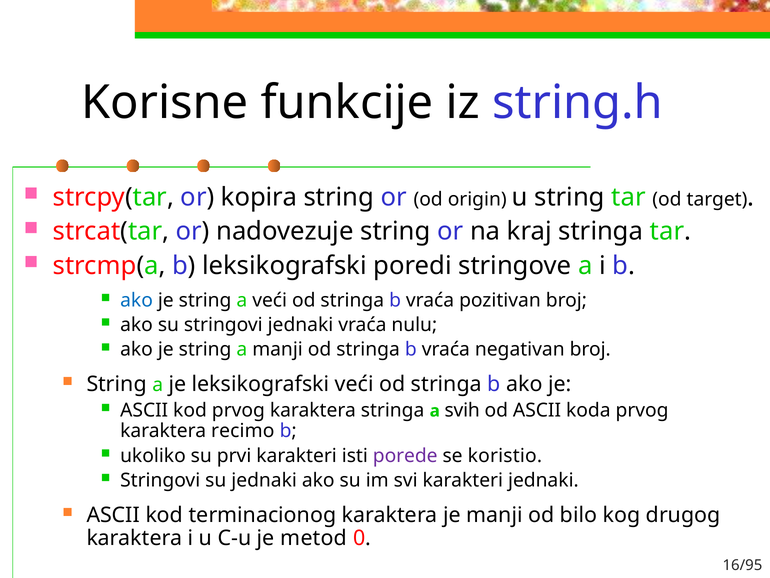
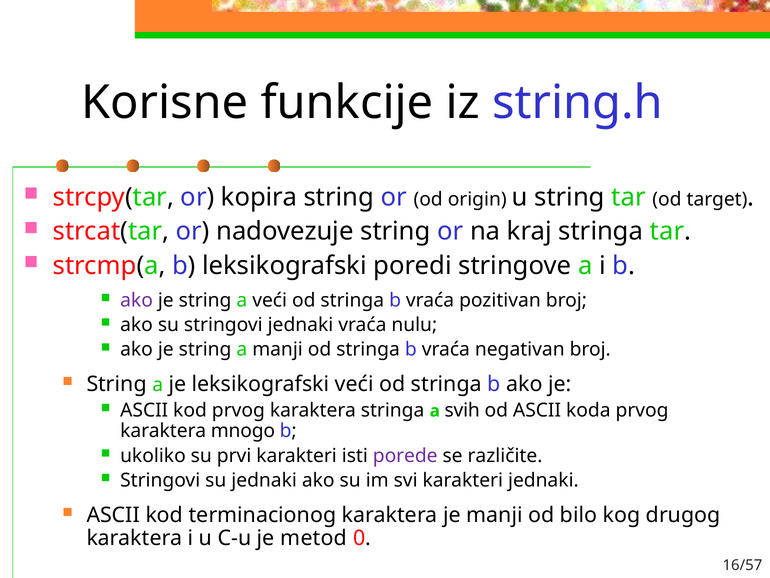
ako at (137, 300) colour: blue -> purple
recimo: recimo -> mnogo
koristio: koristio -> različite
16/95: 16/95 -> 16/57
